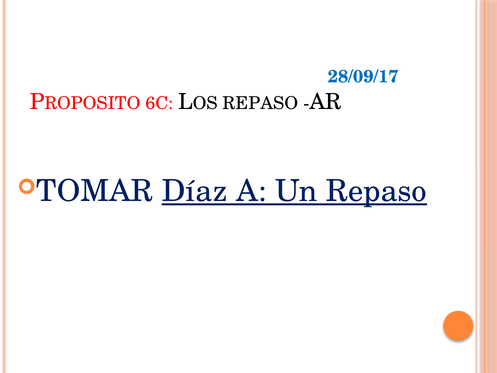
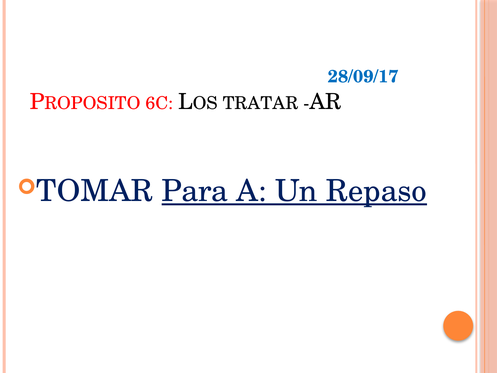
REPASO at (260, 103): REPASO -> TRATAR
Díaz: Díaz -> Para
